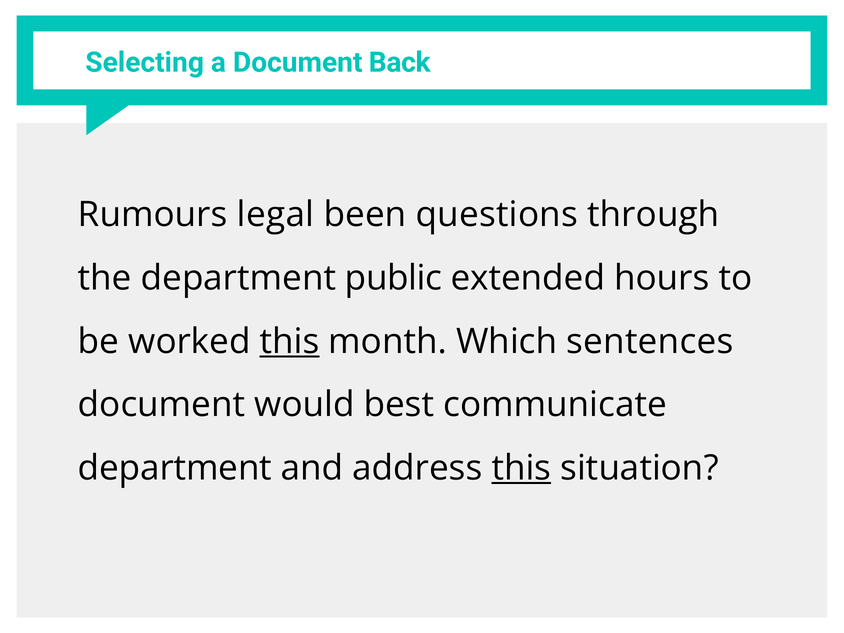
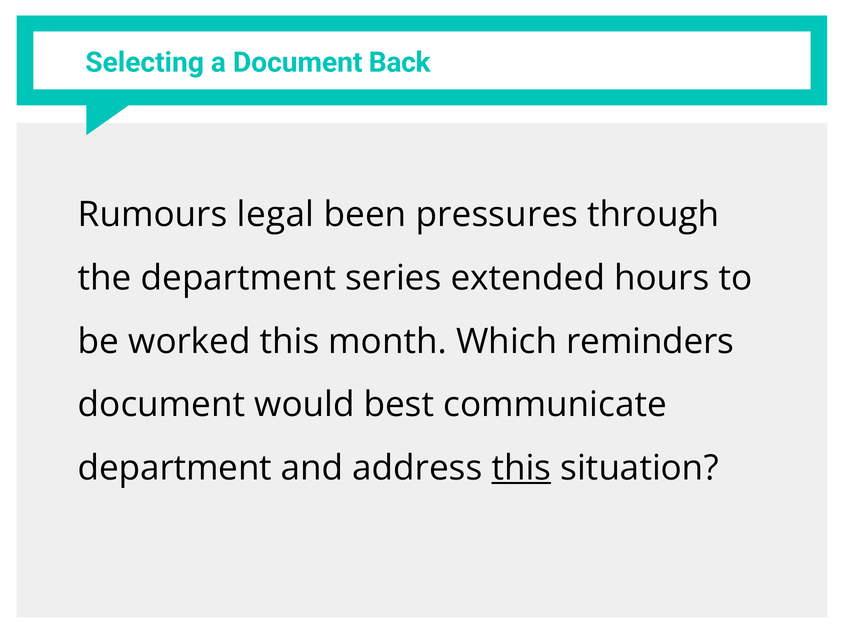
questions: questions -> pressures
public: public -> series
this at (290, 341) underline: present -> none
sentences: sentences -> reminders
